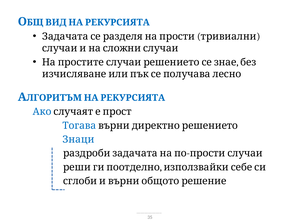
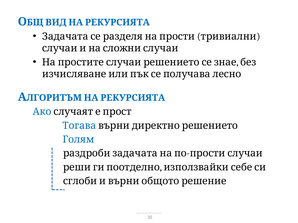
Знаци: Знаци -> Голям
